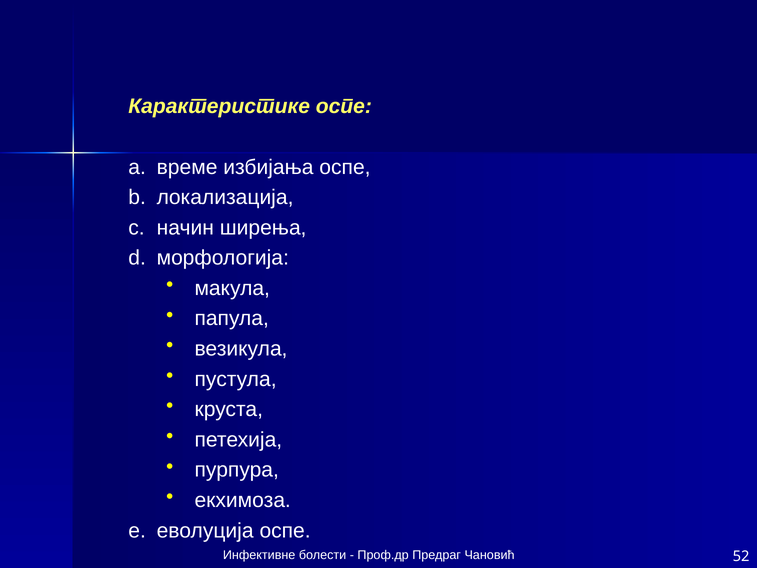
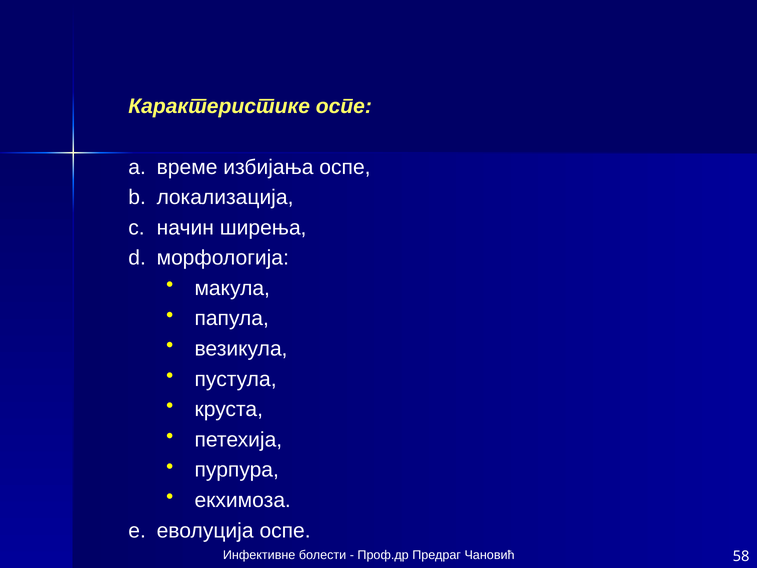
52: 52 -> 58
